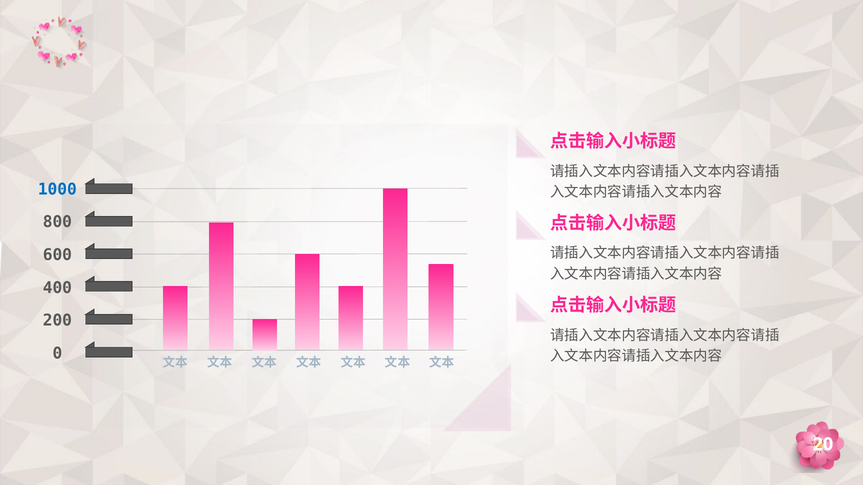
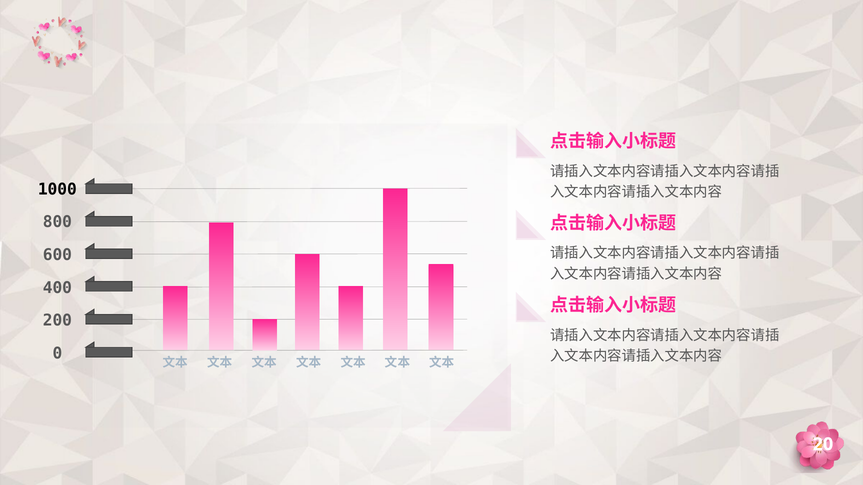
1000 colour: blue -> black
